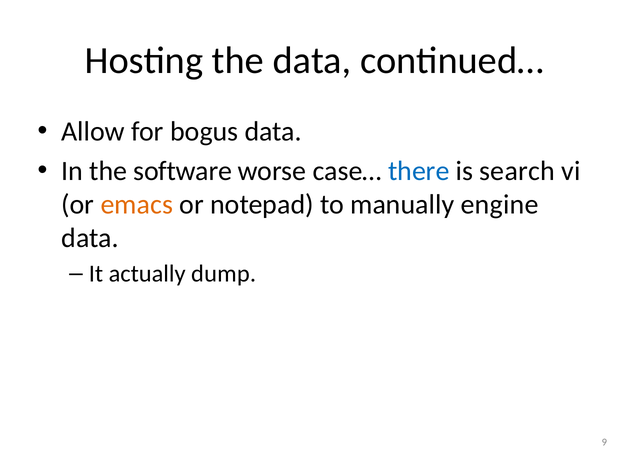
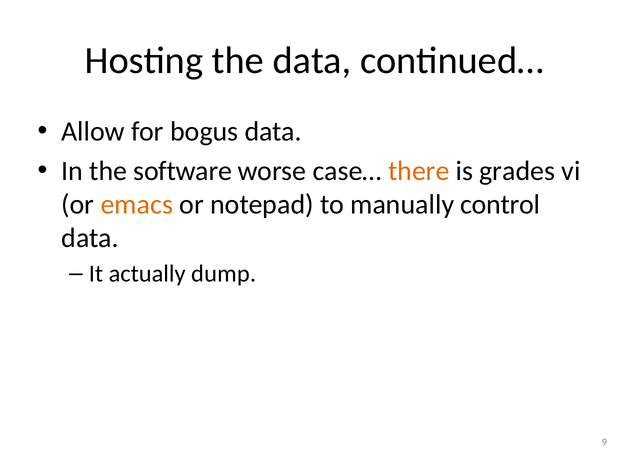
there colour: blue -> orange
search: search -> grades
engine: engine -> control
